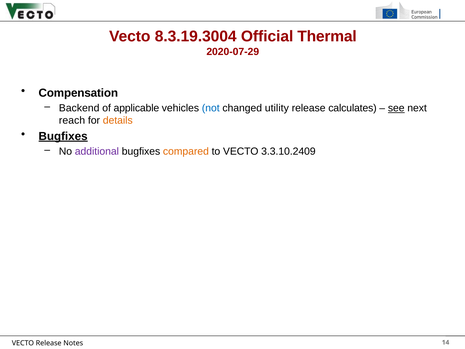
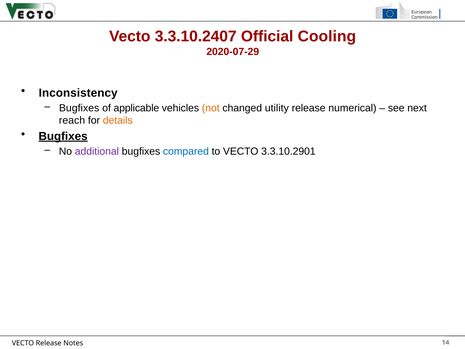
8.3.19.3004: 8.3.19.3004 -> 3.3.10.2407
Thermal: Thermal -> Cooling
Compensation: Compensation -> Inconsistency
Backend at (79, 108): Backend -> Bugfixes
not colour: blue -> orange
calculates: calculates -> numerical
see underline: present -> none
compared colour: orange -> blue
3.3.10.2409: 3.3.10.2409 -> 3.3.10.2901
